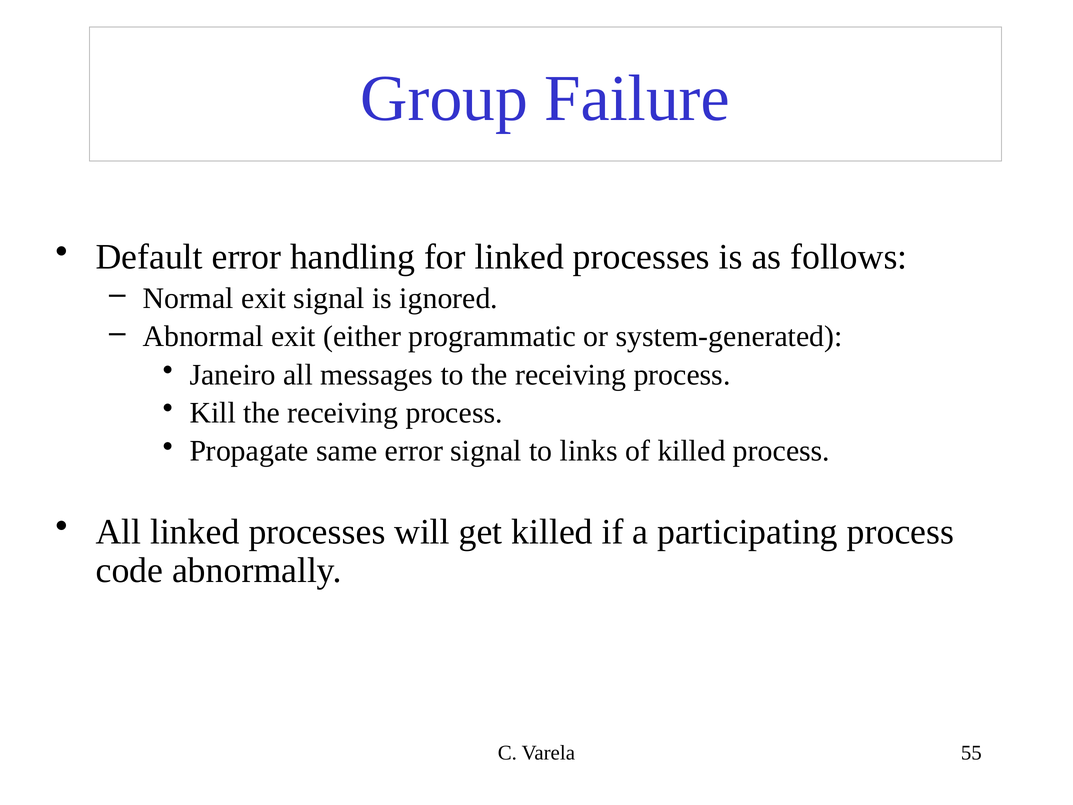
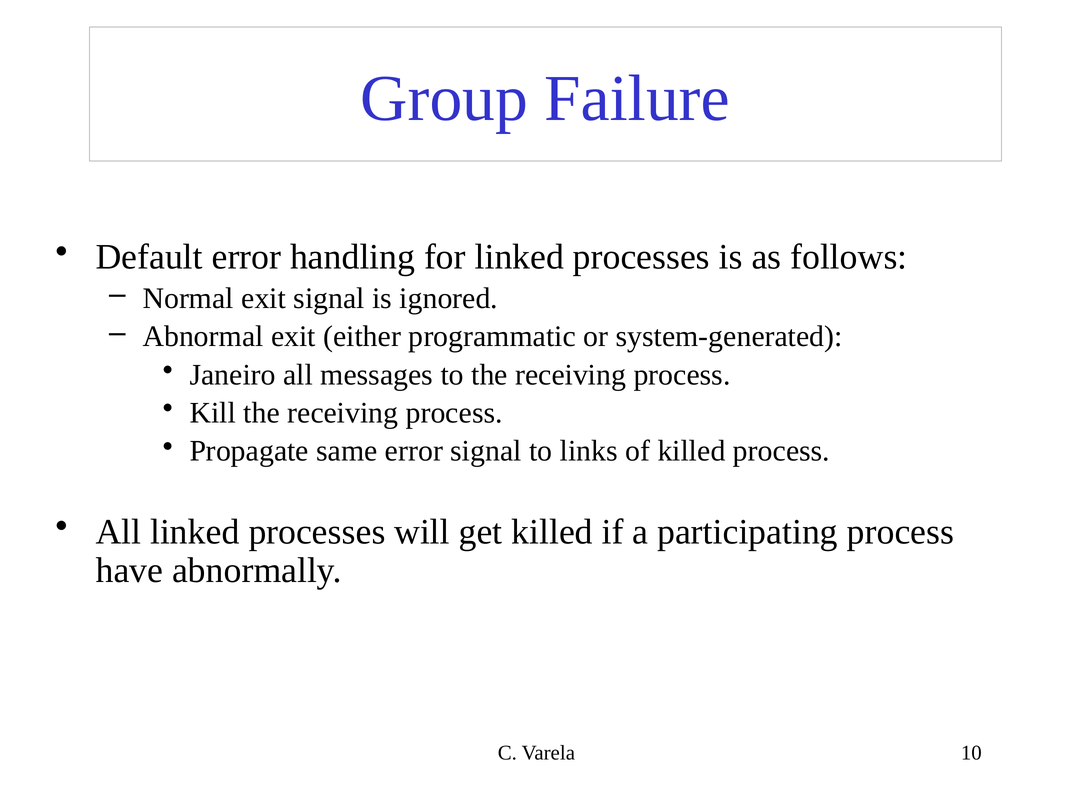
code: code -> have
55: 55 -> 10
